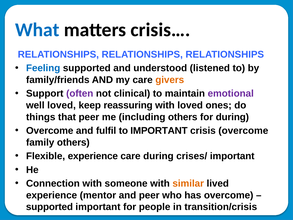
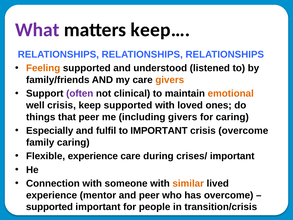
What colour: blue -> purple
crisis…: crisis… -> keep…
Feeling colour: blue -> orange
emotional colour: purple -> orange
well loved: loved -> crisis
keep reassuring: reassuring -> supported
including others: others -> givers
for during: during -> caring
Overcome at (50, 131): Overcome -> Especially
family others: others -> caring
